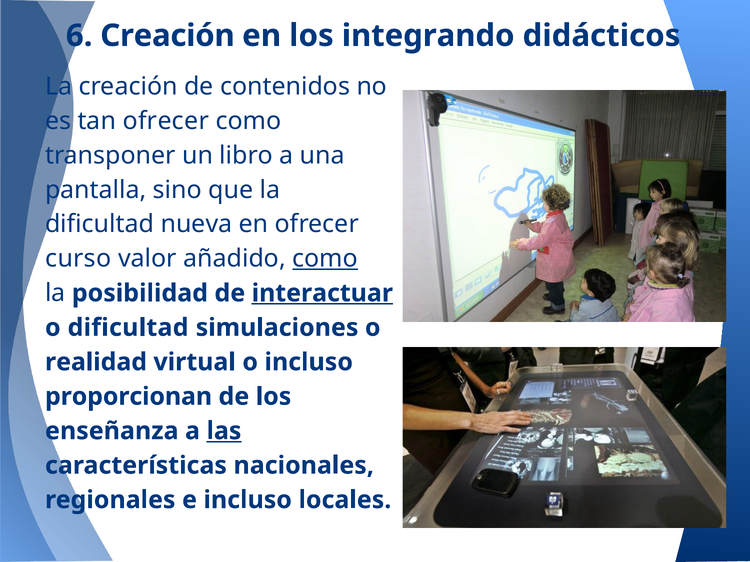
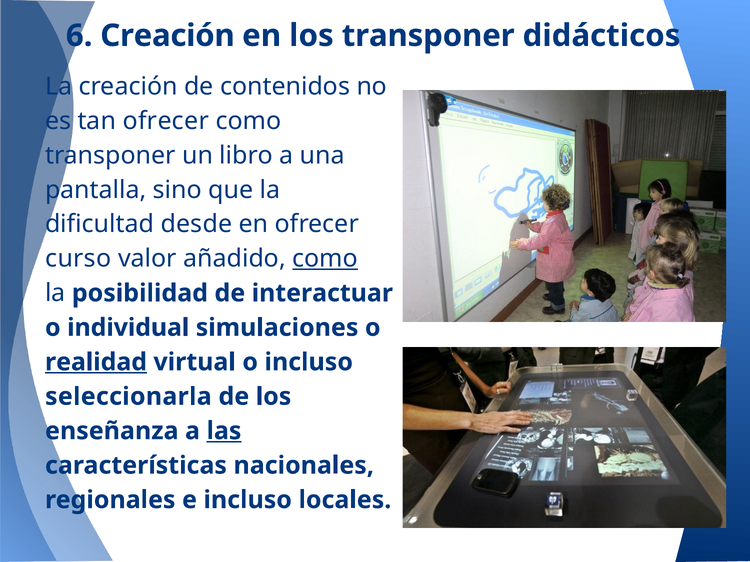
los integrando: integrando -> transponer
nueva: nueva -> desde
interactuar underline: present -> none
o dificultad: dificultad -> individual
realidad underline: none -> present
proporcionan: proporcionan -> seleccionarla
